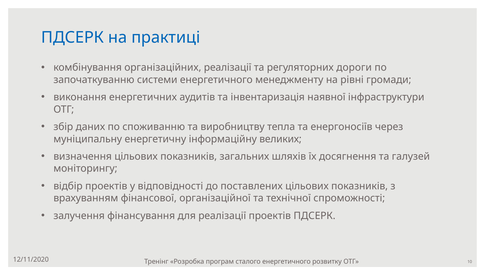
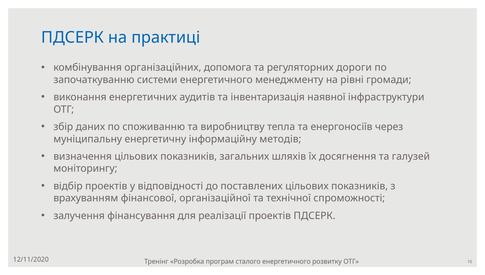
організаційних реалізації: реалізації -> допомога
великих: великих -> методів
